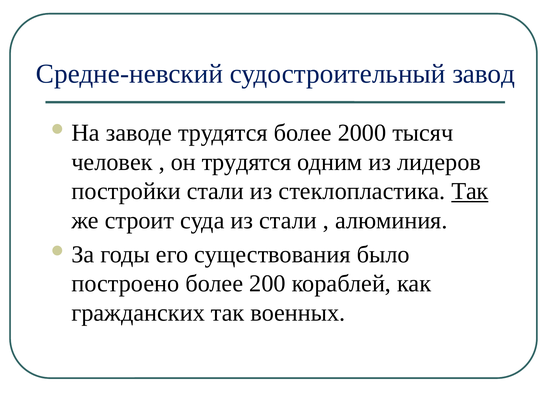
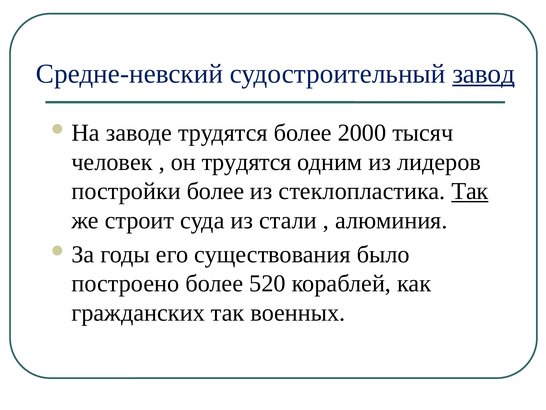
завод underline: none -> present
постройки стали: стали -> более
200: 200 -> 520
